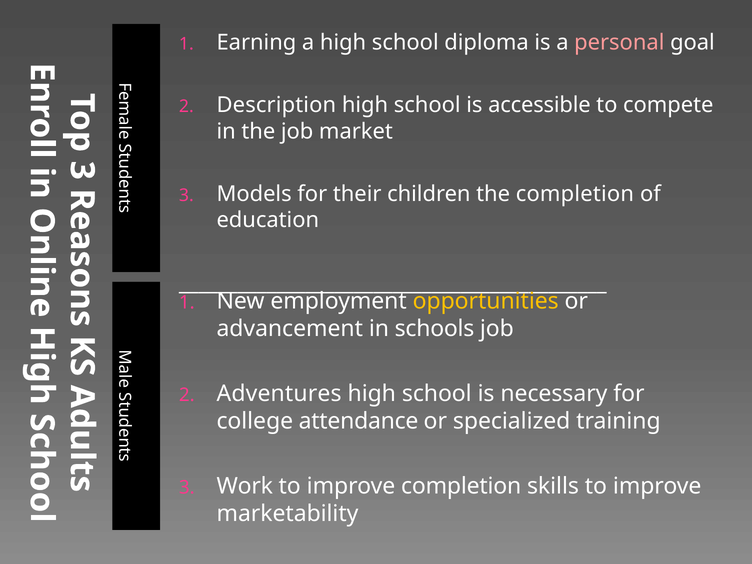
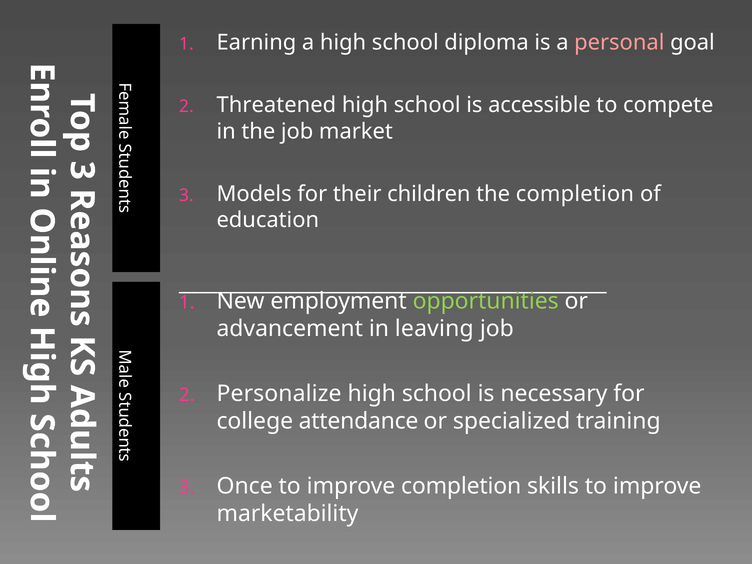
Description: Description -> Threatened
opportunities colour: yellow -> light green
schools: schools -> leaving
Adventures: Adventures -> Personalize
Work: Work -> Once
